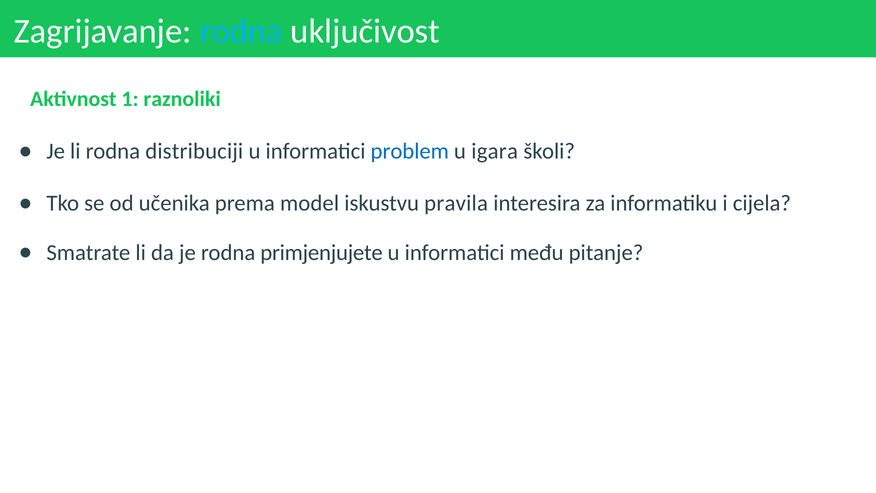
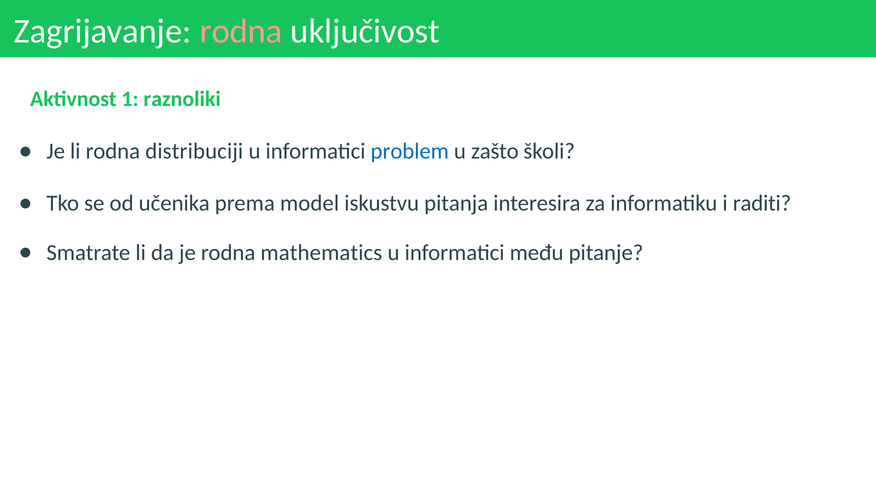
rodna at (241, 31) colour: light blue -> pink
igara: igara -> zašto
pravila: pravila -> pitanja
cijela: cijela -> raditi
primjenjujete: primjenjujete -> mathematics
